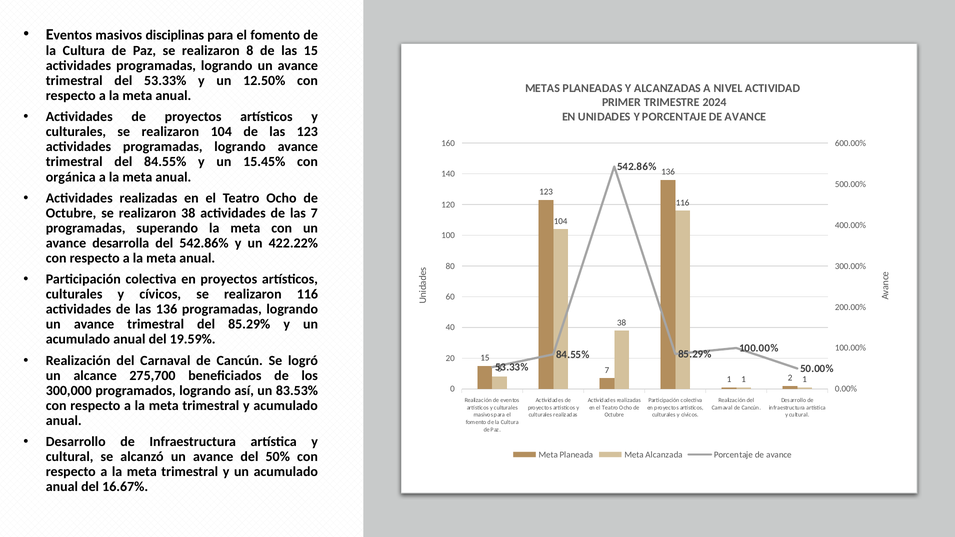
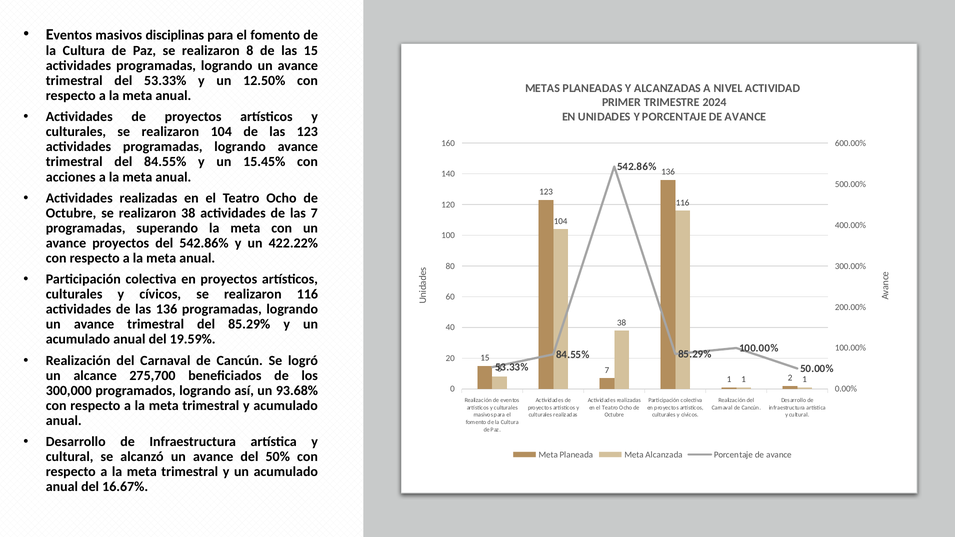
orgánica: orgánica -> acciones
avance desarrolla: desarrolla -> proyectos
83.53%: 83.53% -> 93.68%
